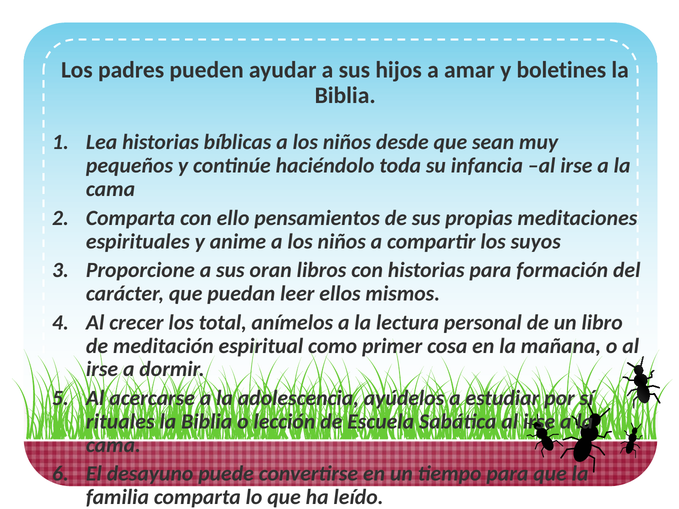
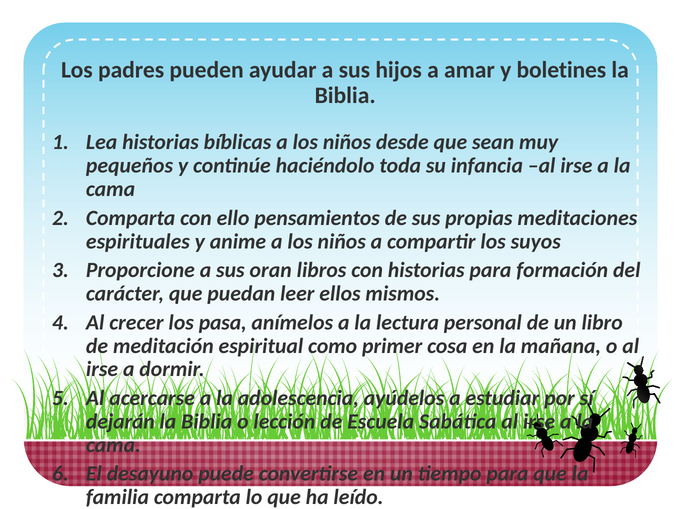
total: total -> pasa
rituales: rituales -> dejarán
